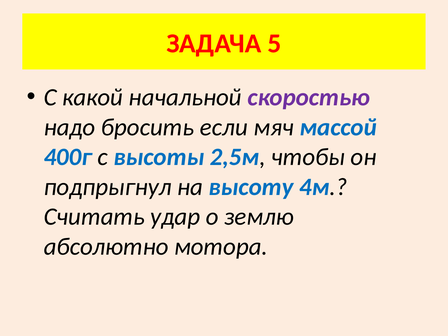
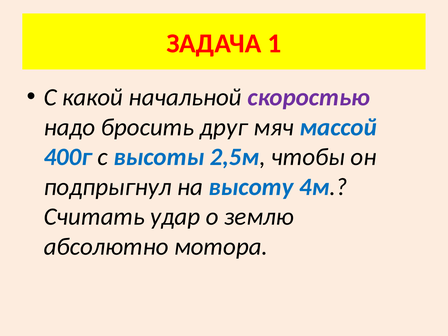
5: 5 -> 1
если: если -> друг
